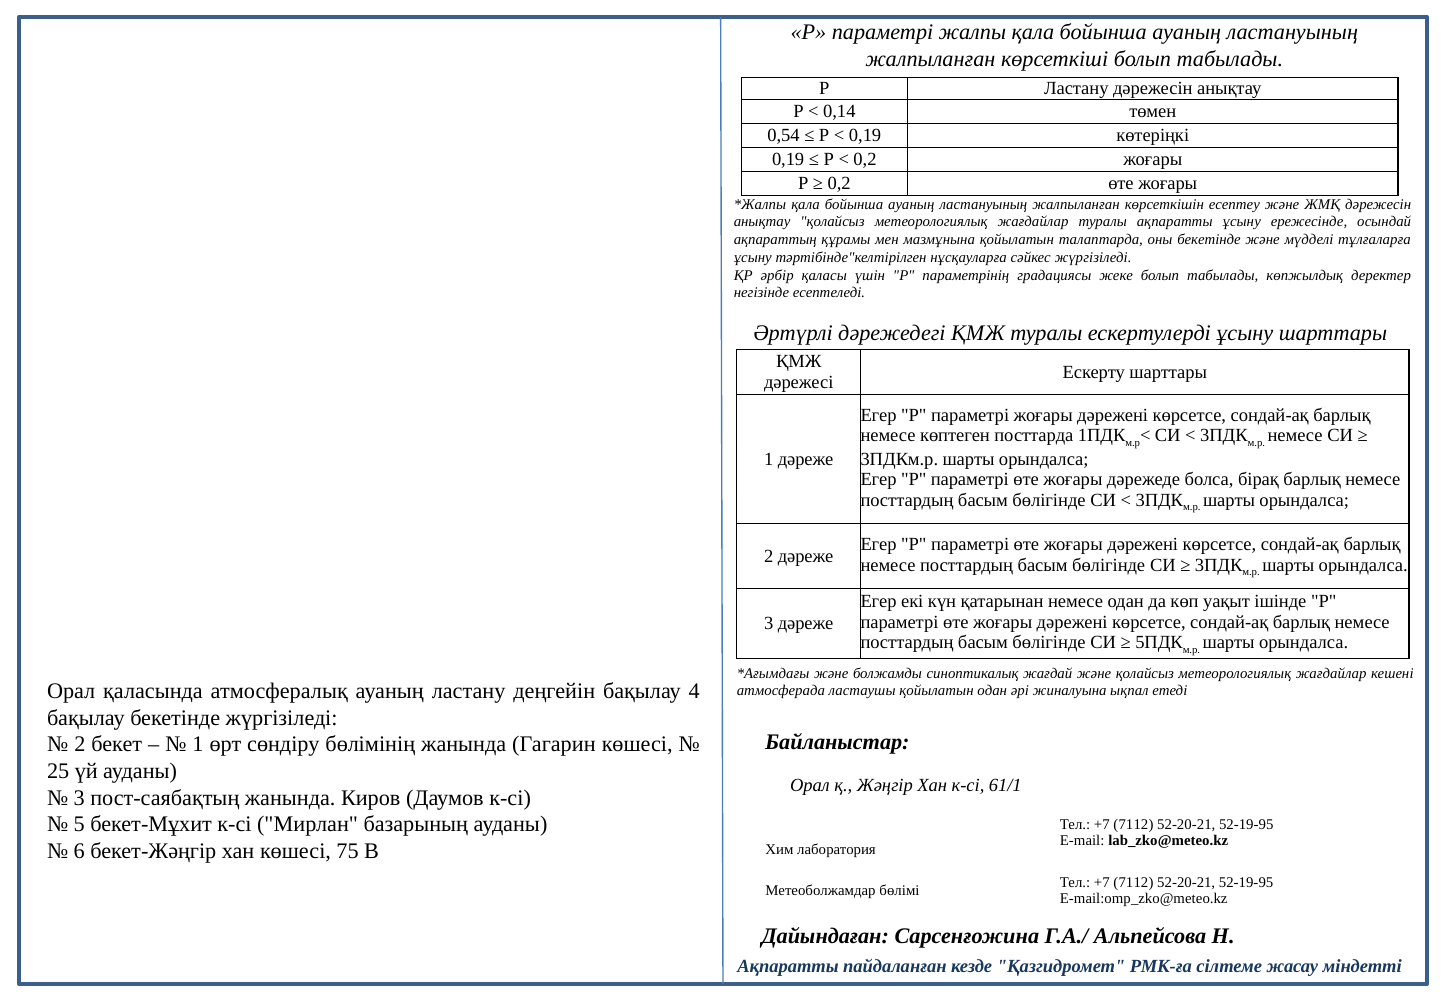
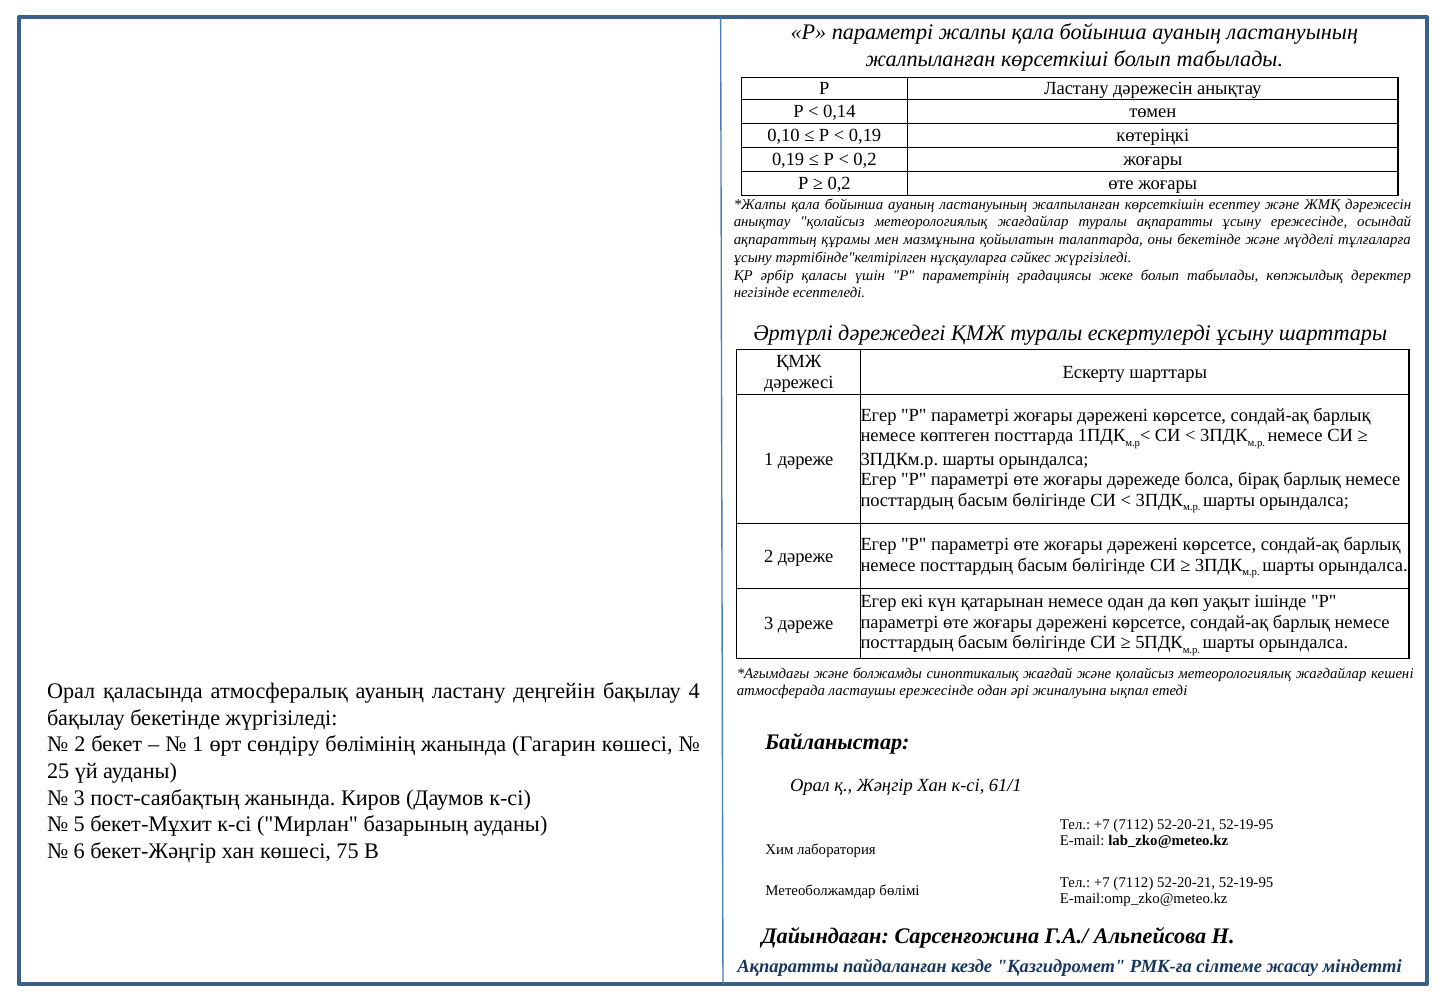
0,54: 0,54 -> 0,10
ластаушы қойылатын: қойылатын -> ережесінде
